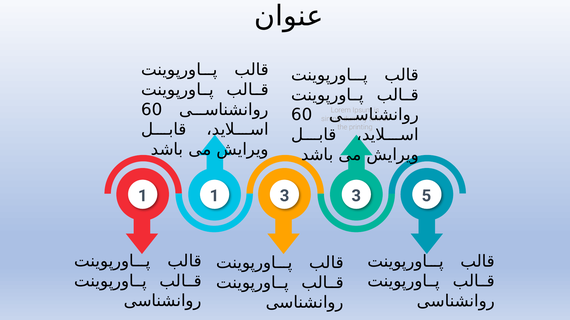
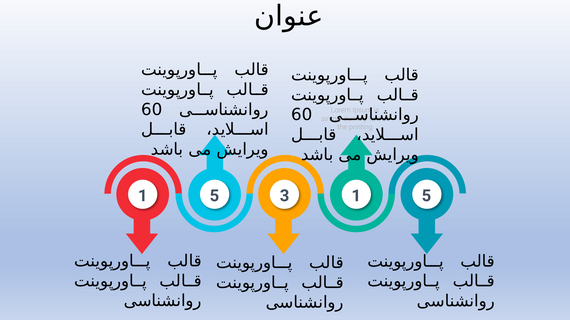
1 at (214, 196): 1 -> 5
3 3: 3 -> 1
